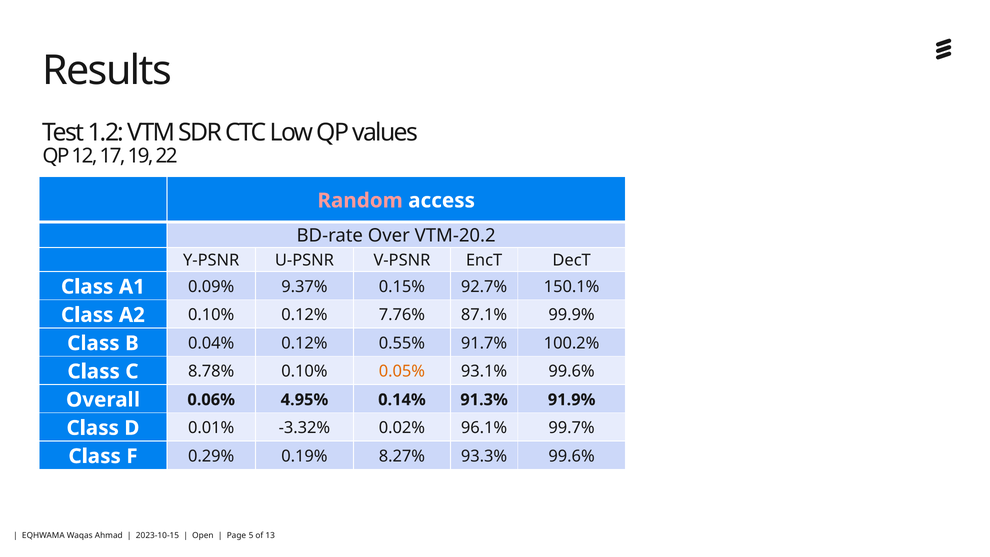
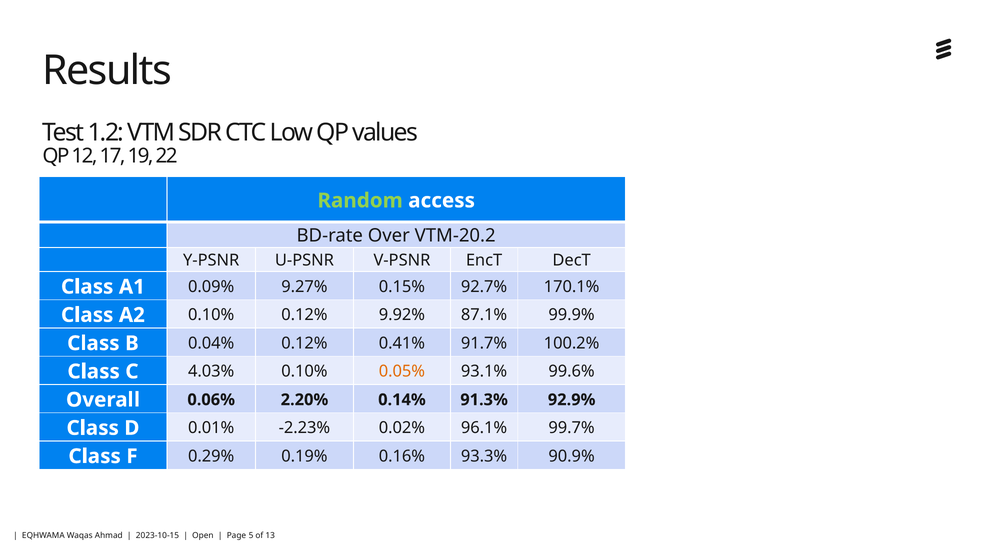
Random colour: pink -> light green
9.37%: 9.37% -> 9.27%
150.1%: 150.1% -> 170.1%
7.76%: 7.76% -> 9.92%
0.55%: 0.55% -> 0.41%
8.78%: 8.78% -> 4.03%
4.95%: 4.95% -> 2.20%
91.9%: 91.9% -> 92.9%
-3.32%: -3.32% -> -2.23%
8.27%: 8.27% -> 0.16%
93.3% 99.6%: 99.6% -> 90.9%
